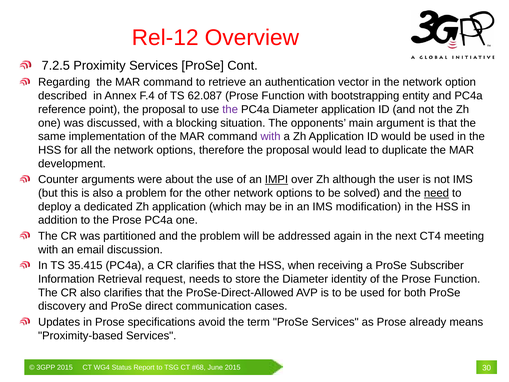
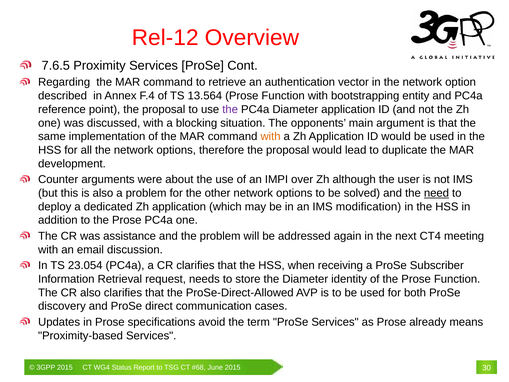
7.2.5: 7.2.5 -> 7.6.5
62.087: 62.087 -> 13.564
with at (271, 136) colour: purple -> orange
IMPI underline: present -> none
partitioned: partitioned -> assistance
35.415: 35.415 -> 23.054
